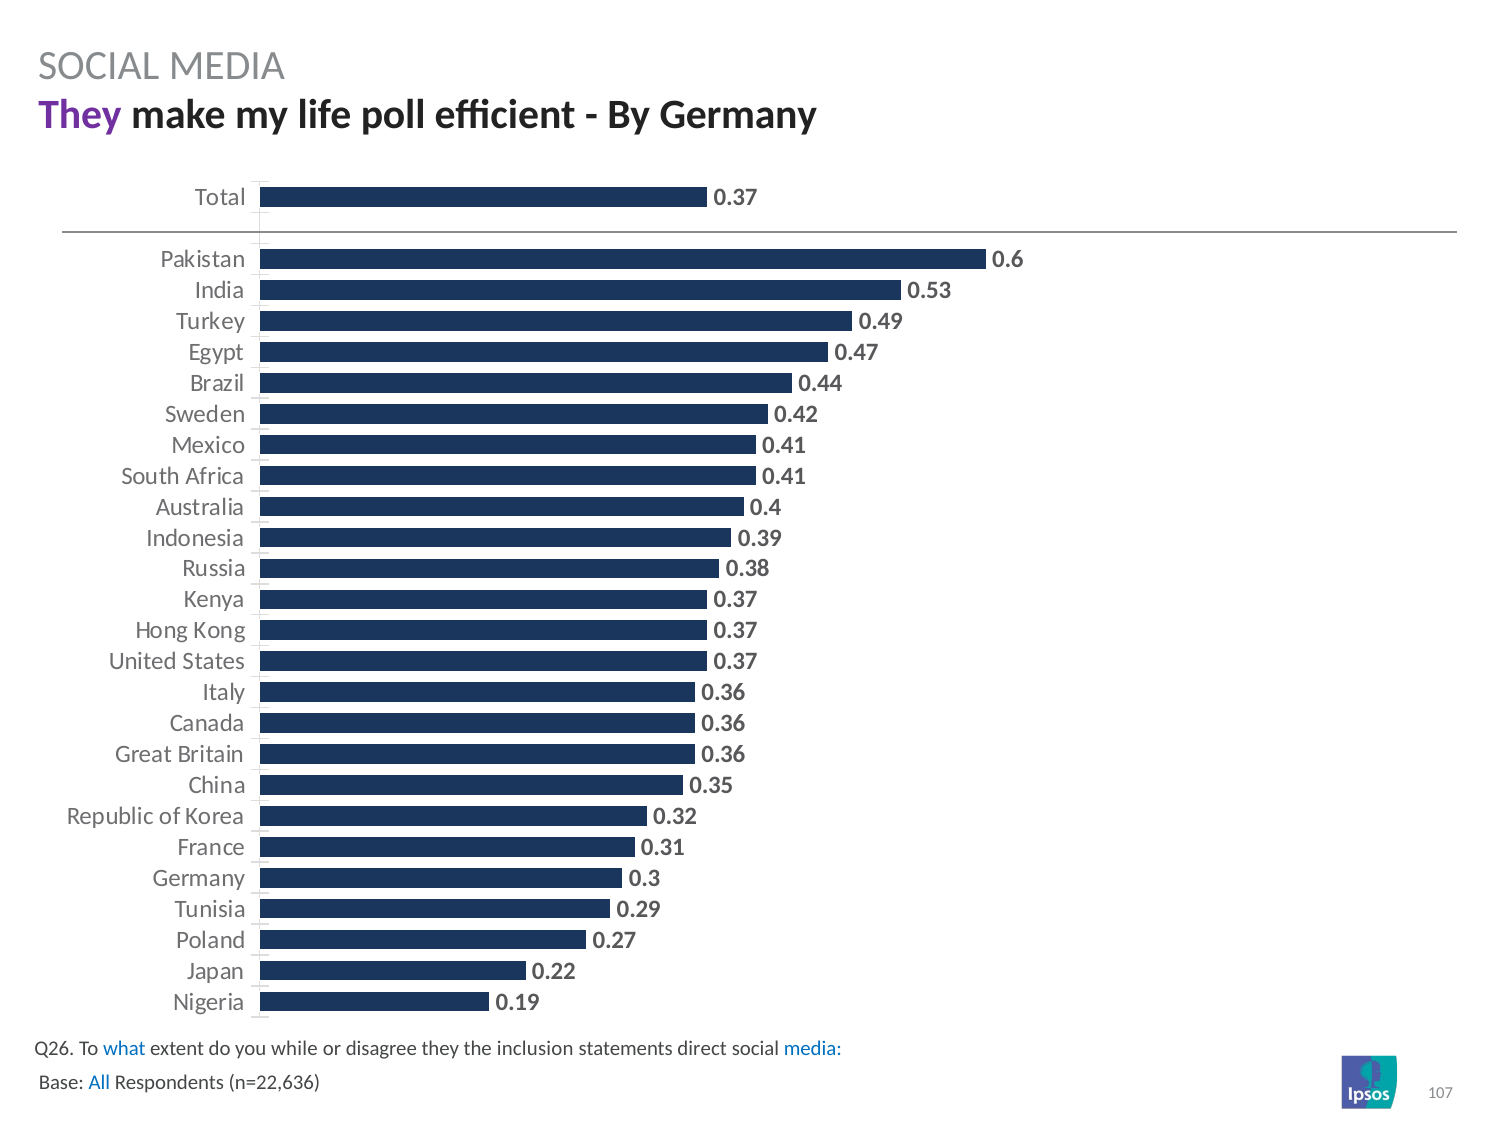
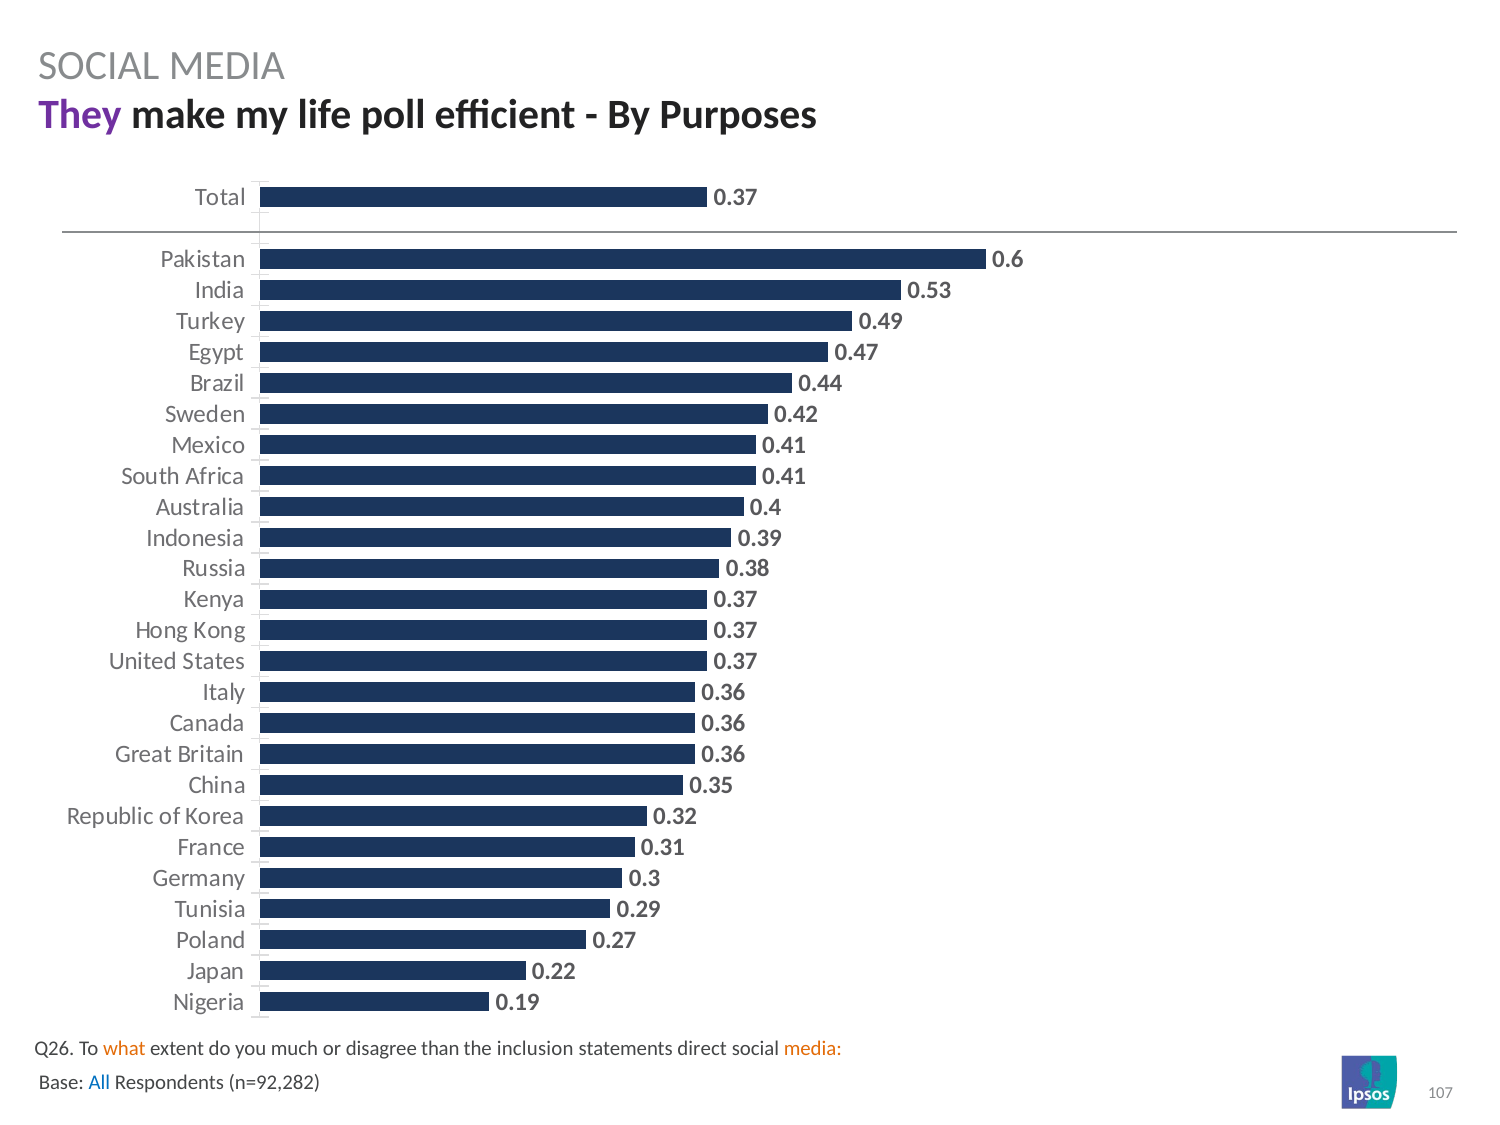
By Germany: Germany -> Purposes
what colour: blue -> orange
while: while -> much
disagree they: they -> than
media at (813, 1049) colour: blue -> orange
n=22,636: n=22,636 -> n=92,282
